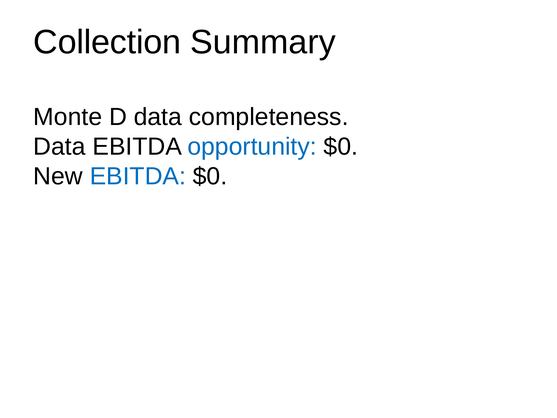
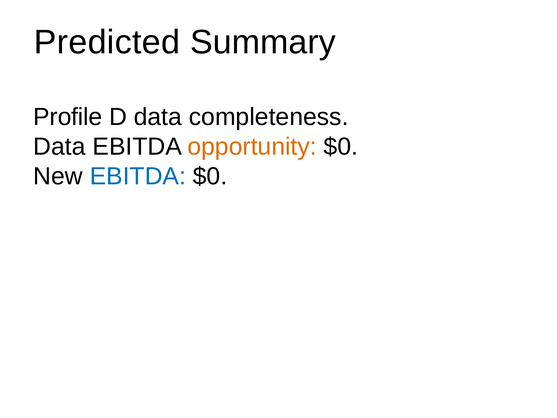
Collection: Collection -> Predicted
Monte: Monte -> Profile
opportunity colour: blue -> orange
